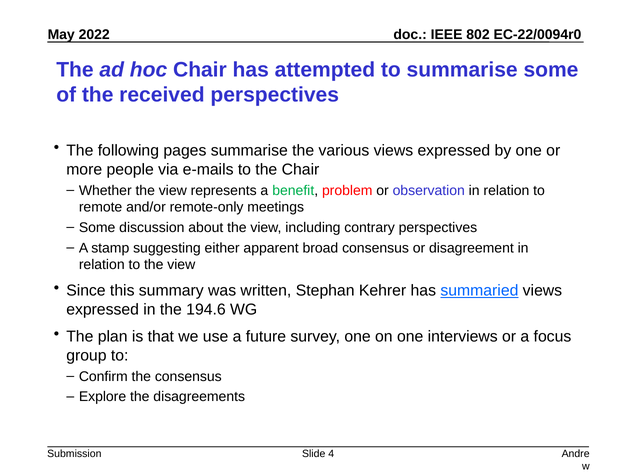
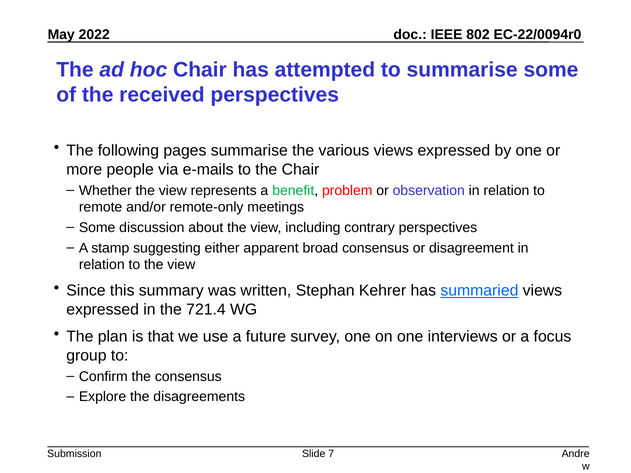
194.6: 194.6 -> 721.4
4: 4 -> 7
